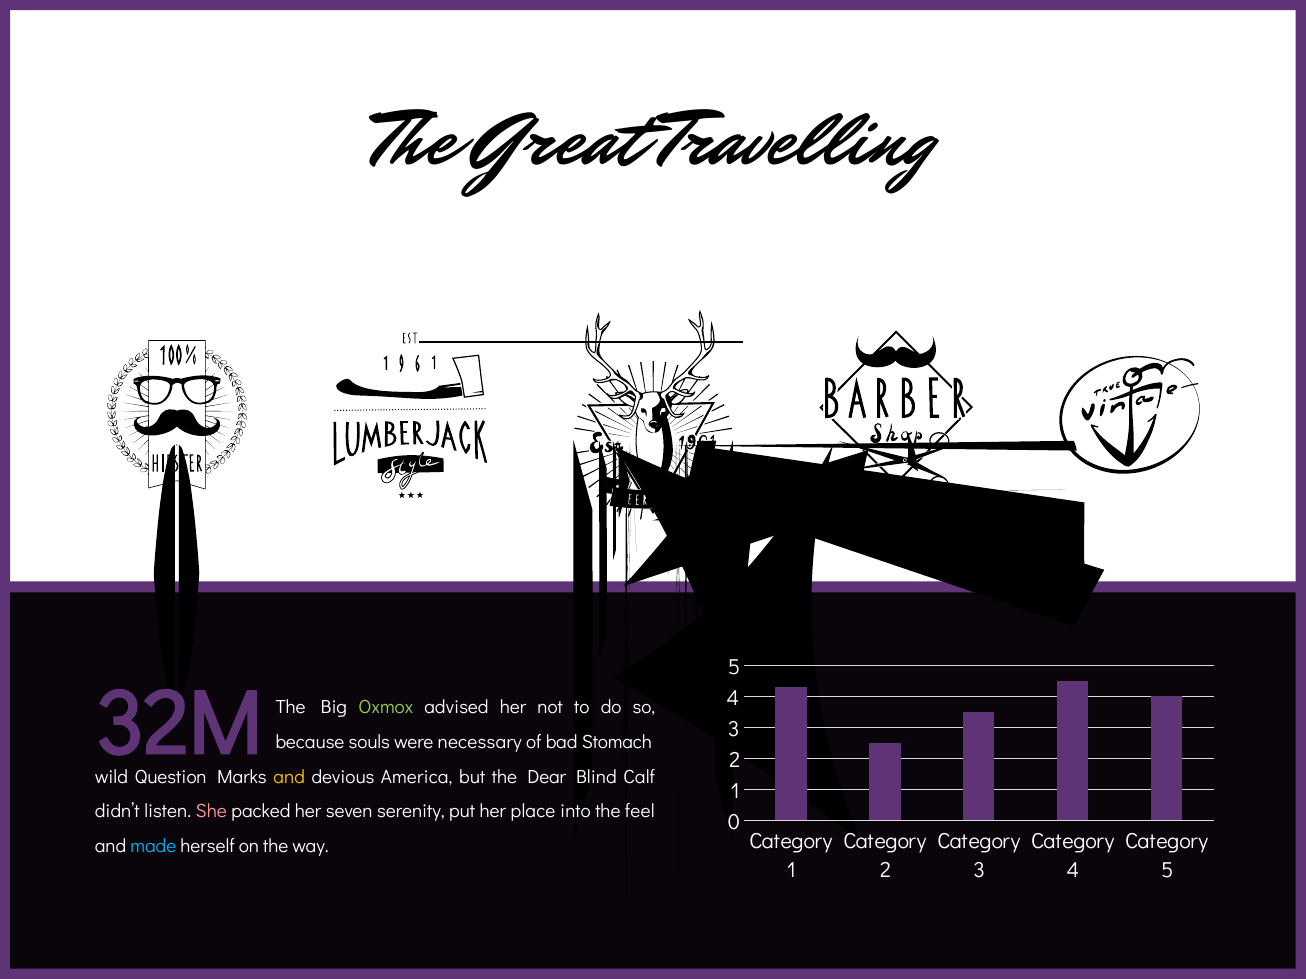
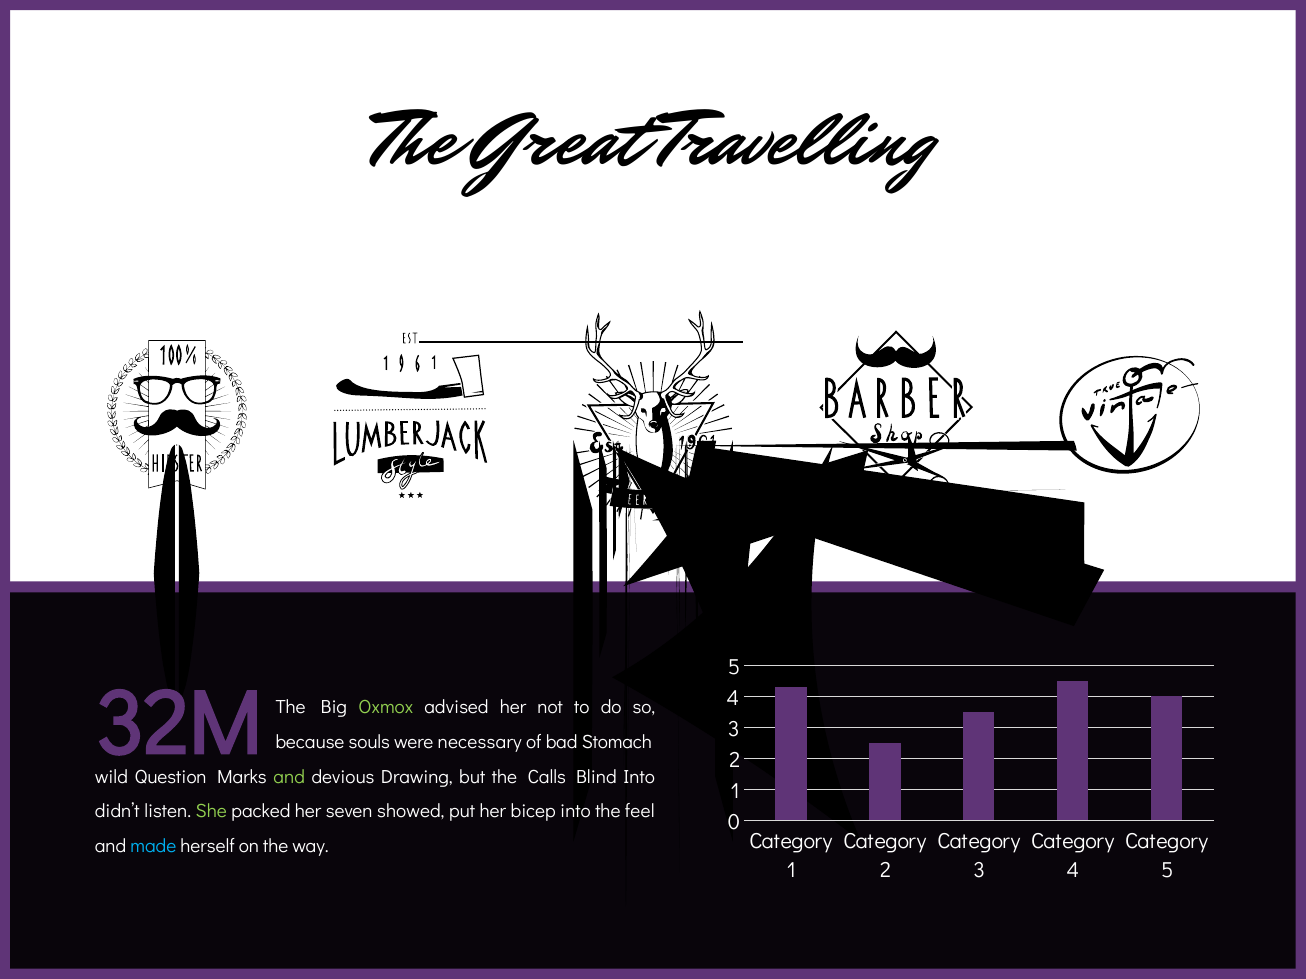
and at (289, 778) colour: yellow -> light green
America: America -> Drawing
Dear: Dear -> Calls
Blind Calf: Calf -> Into
She colour: pink -> light green
serenity: serenity -> showed
place: place -> bicep
